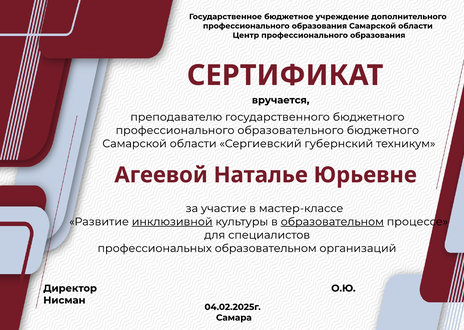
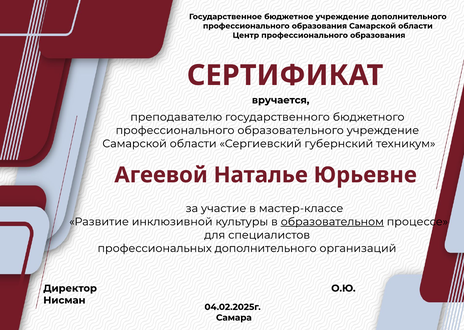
образовательного бюджетного: бюджетного -> учреждение
инклюзивной underline: present -> none
профессиональных образовательном: образовательном -> дополнительного
